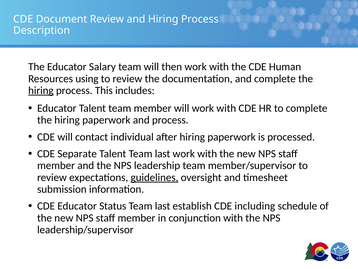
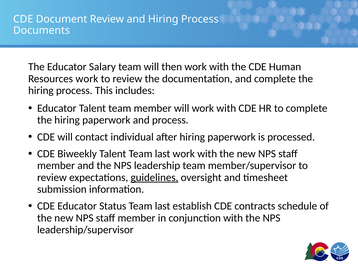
Description: Description -> Documents
Resources using: using -> work
hiring at (41, 90) underline: present -> none
Separate: Separate -> Biweekly
including: including -> contracts
